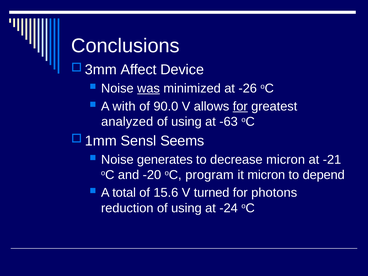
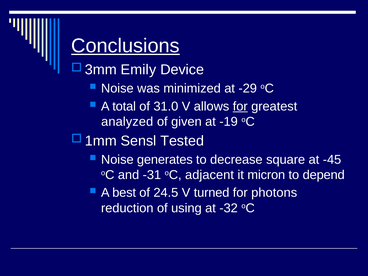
Conclusions underline: none -> present
Affect: Affect -> Emily
was underline: present -> none
-26: -26 -> -29
with: with -> total
90.0: 90.0 -> 31.0
using at (186, 122): using -> given
-63: -63 -> -19
Seems: Seems -> Tested
decrease micron: micron -> square
-21: -21 -> -45
-20: -20 -> -31
program: program -> adjacent
total: total -> best
15.6: 15.6 -> 24.5
-24: -24 -> -32
